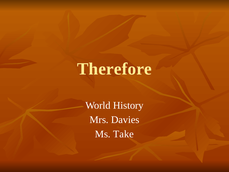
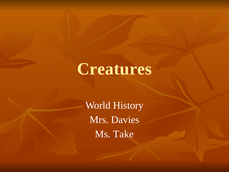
Therefore: Therefore -> Creatures
